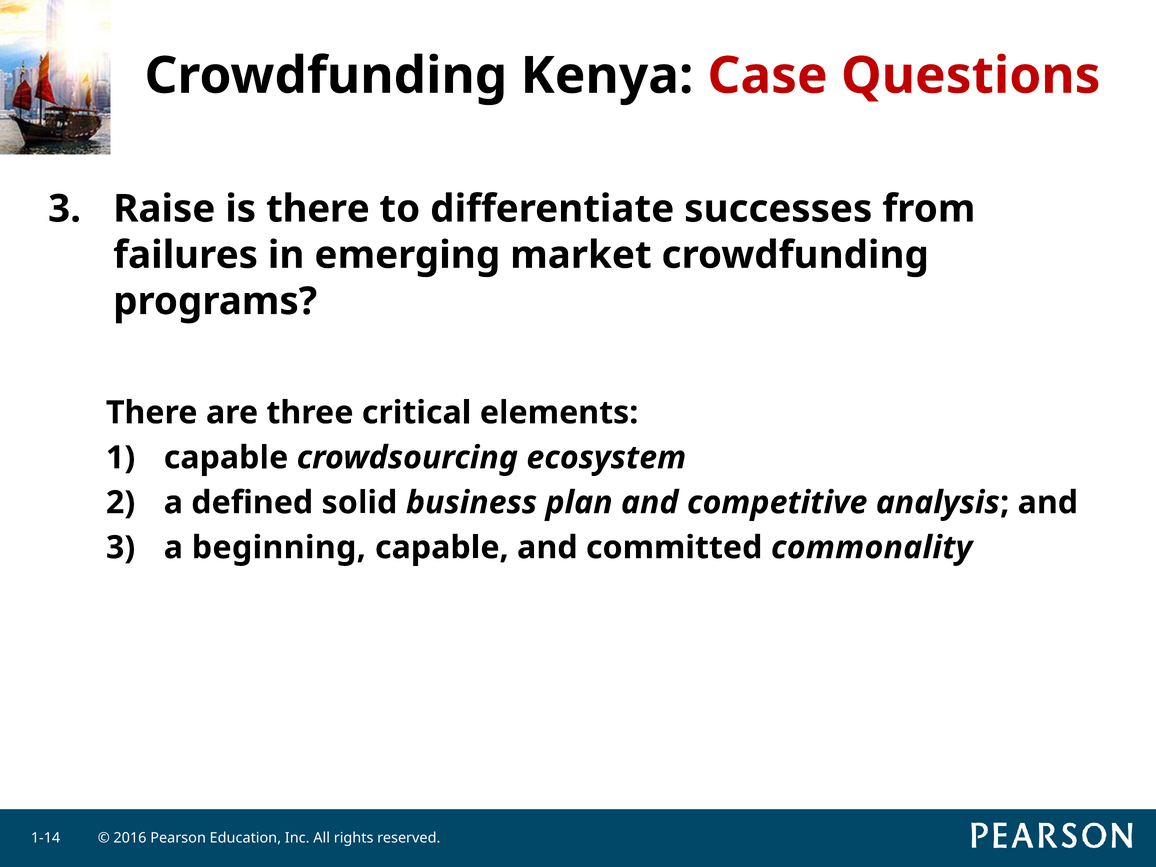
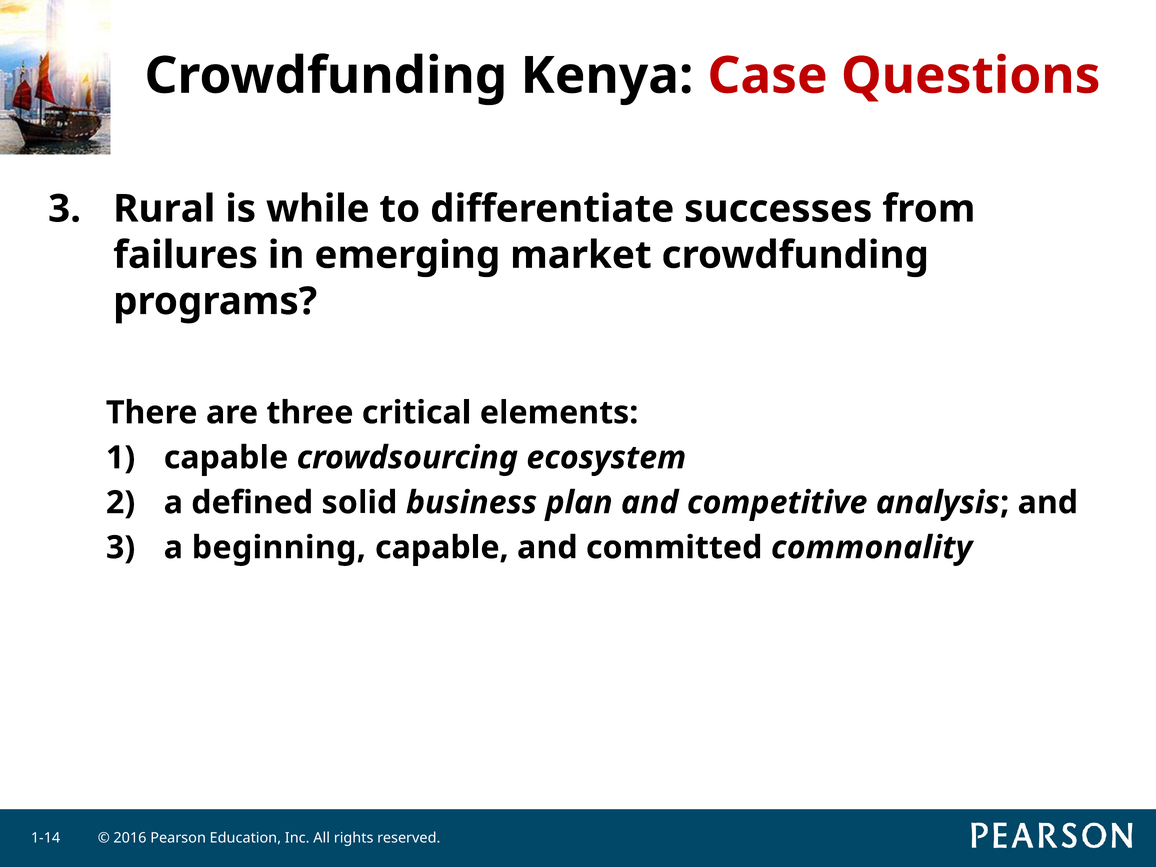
Raise: Raise -> Rural
is there: there -> while
